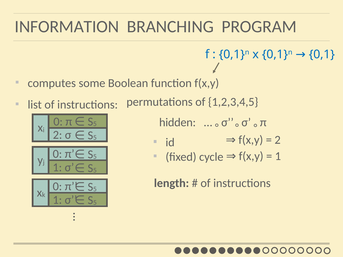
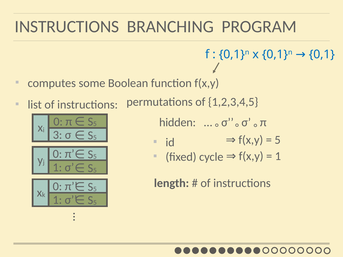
INFORMATION at (67, 27): INFORMATION -> INSTRUCTIONS
2 at (58, 135): 2 -> 3
2 at (278, 140): 2 -> 5
